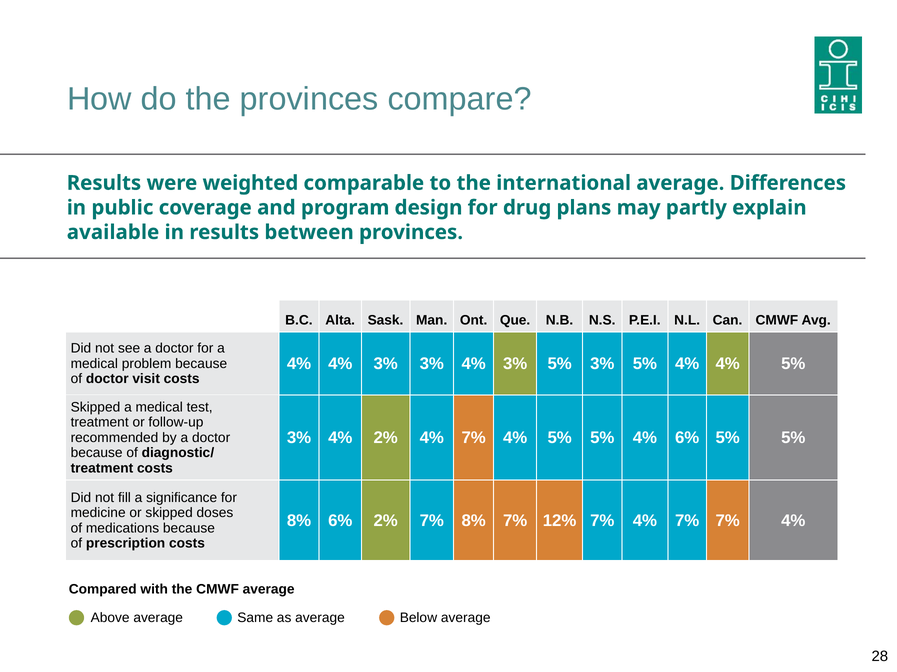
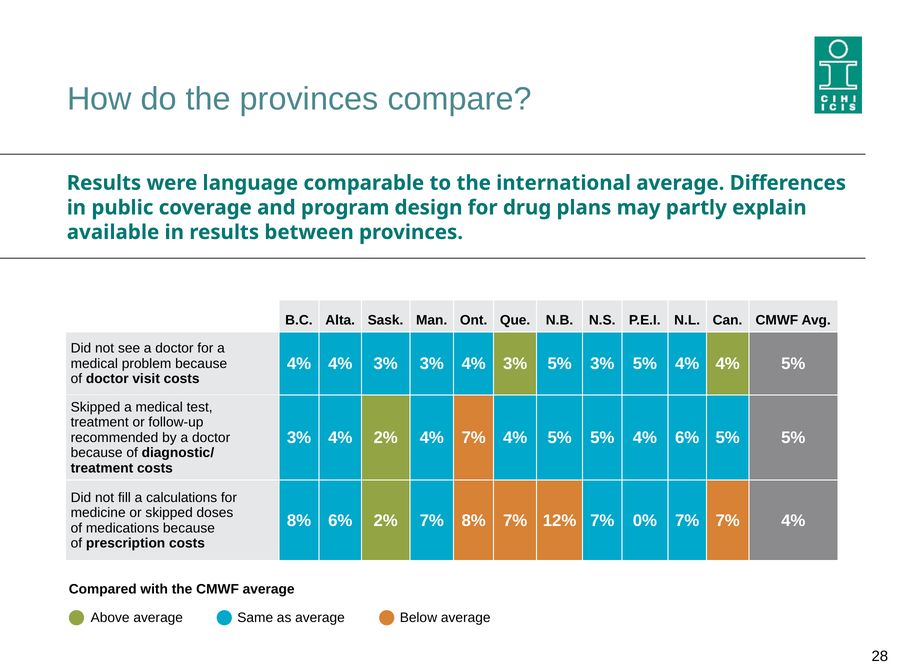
weighted: weighted -> language
significance: significance -> calculations
12% 7% 4%: 4% -> 0%
